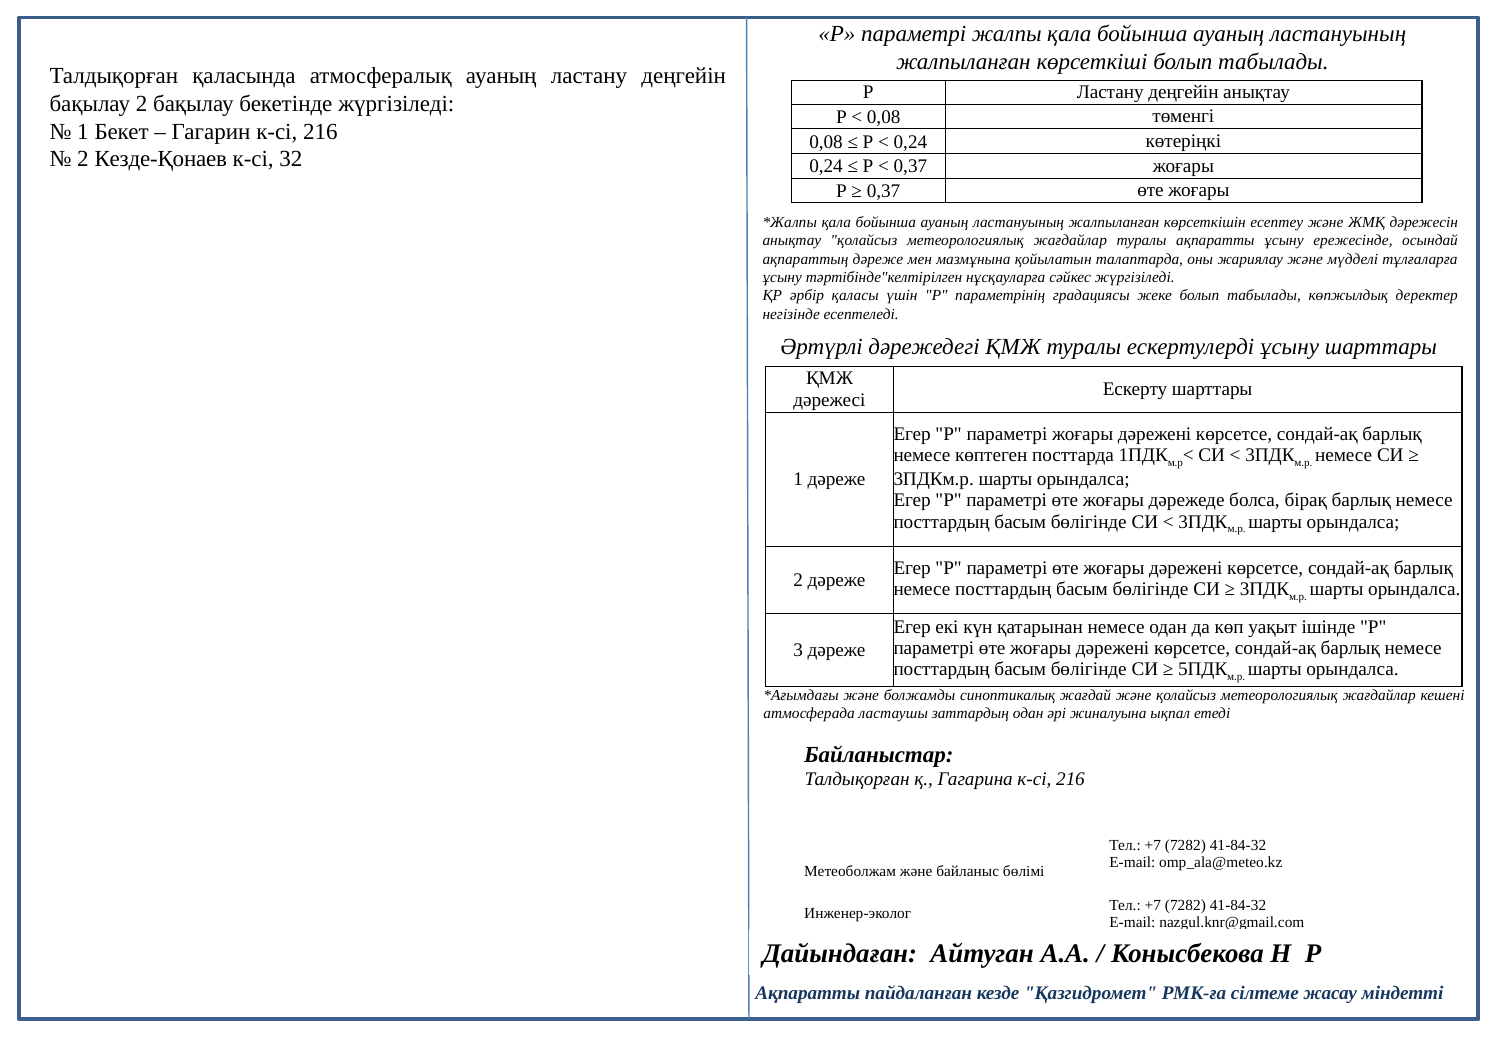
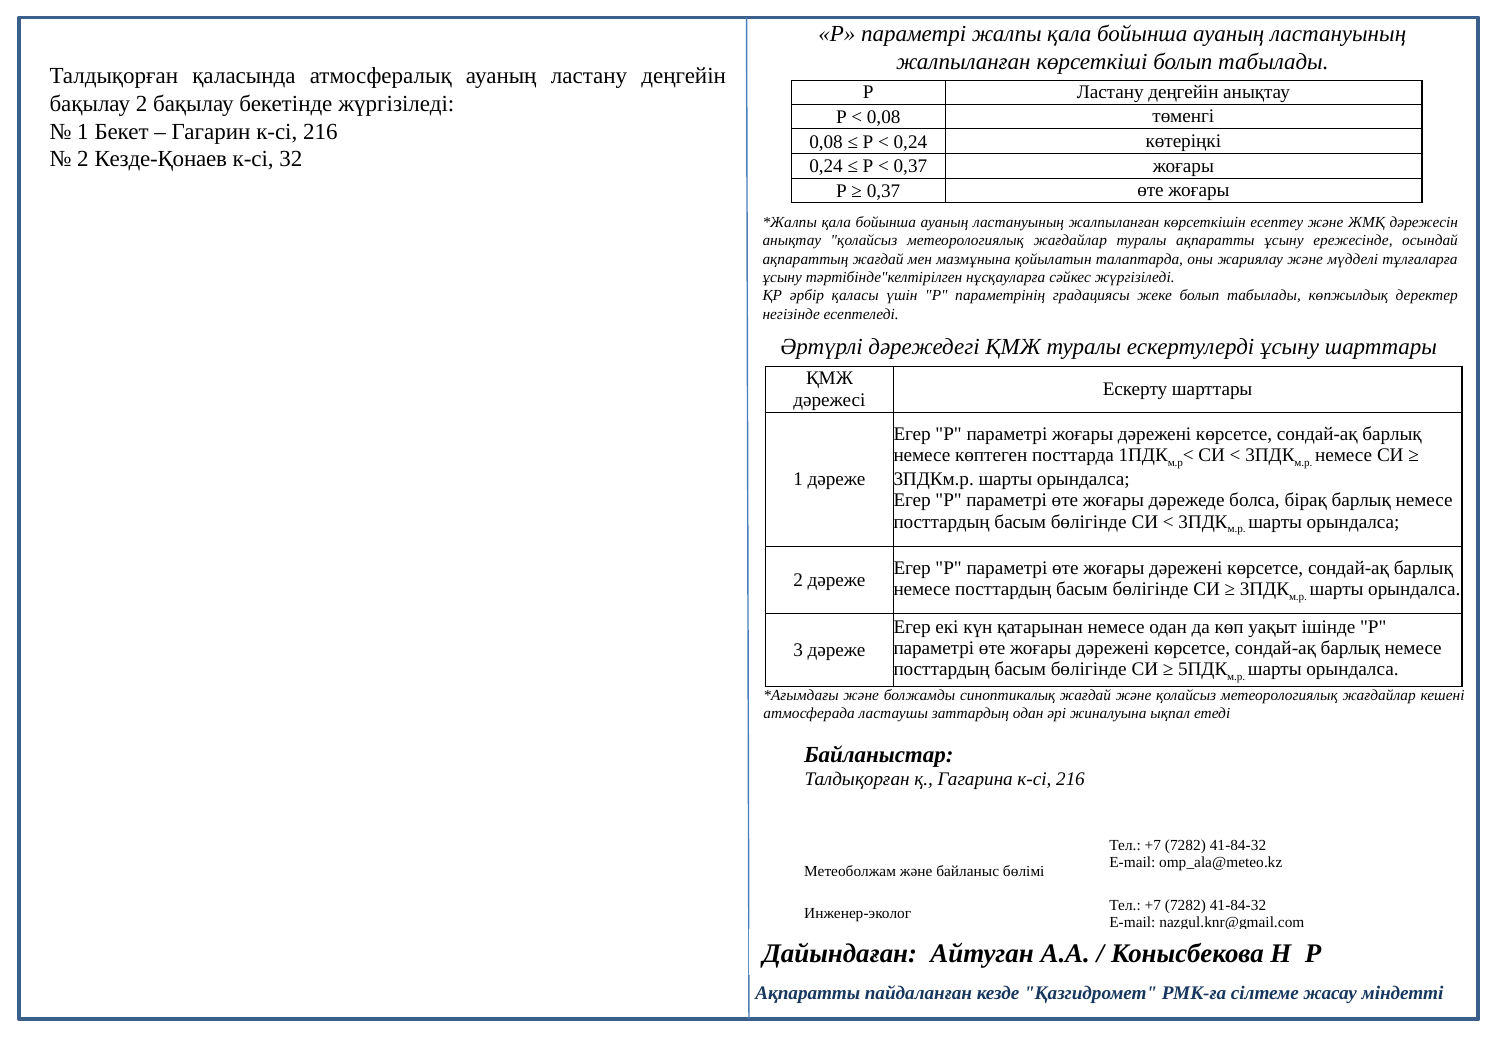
ақпараттың дәреже: дәреже -> жағдай
